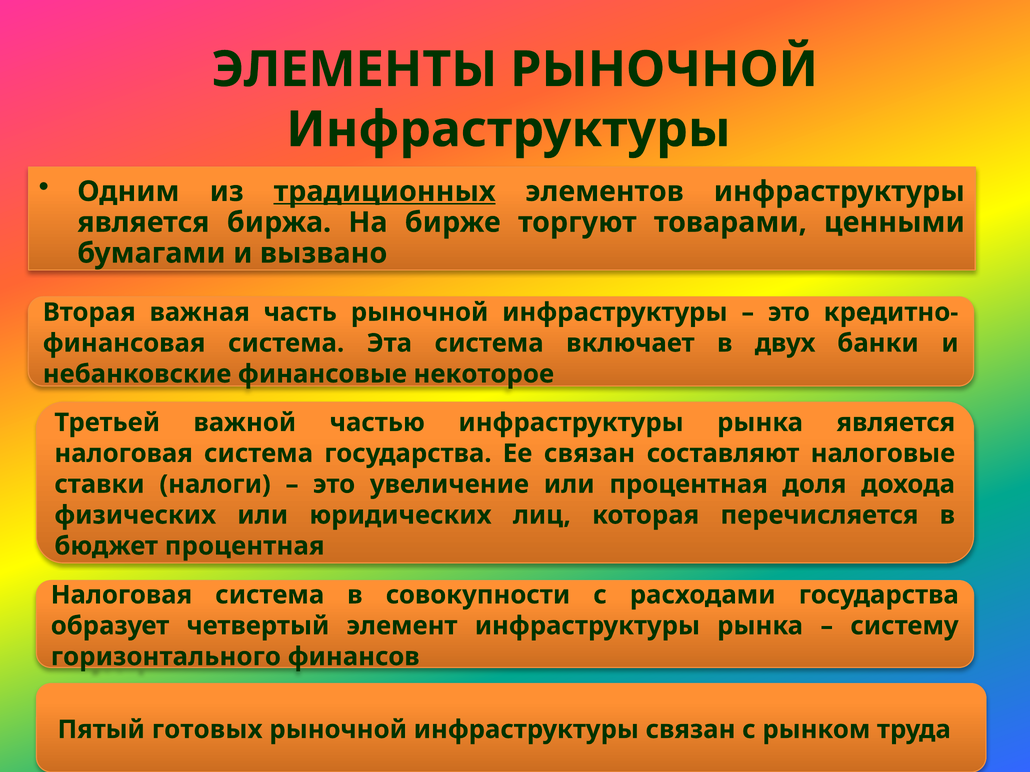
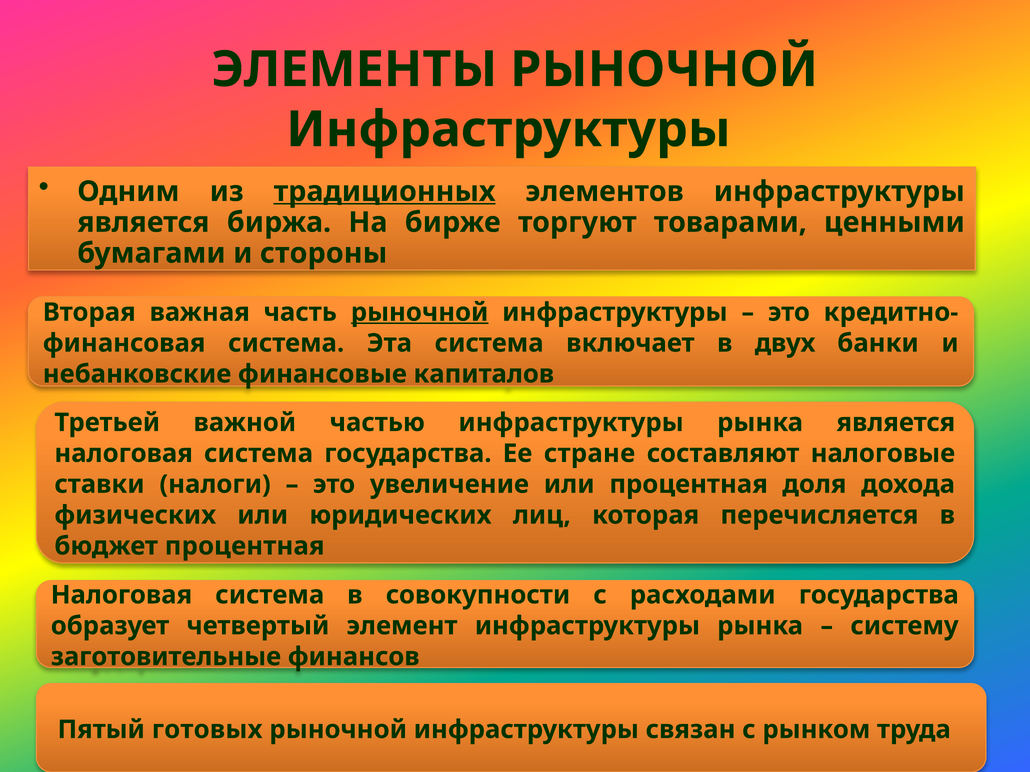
вызвано: вызвано -> стороны
рыночной at (420, 312) underline: none -> present
некоторое: некоторое -> капиталов
Ее связан: связан -> стране
горизонтального: горизонтального -> заготовительные
